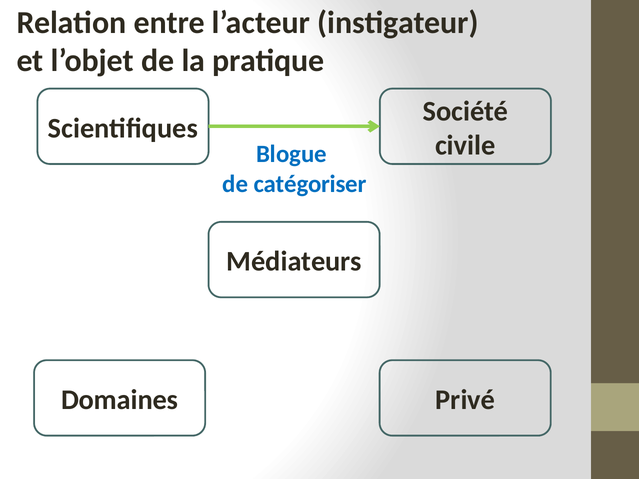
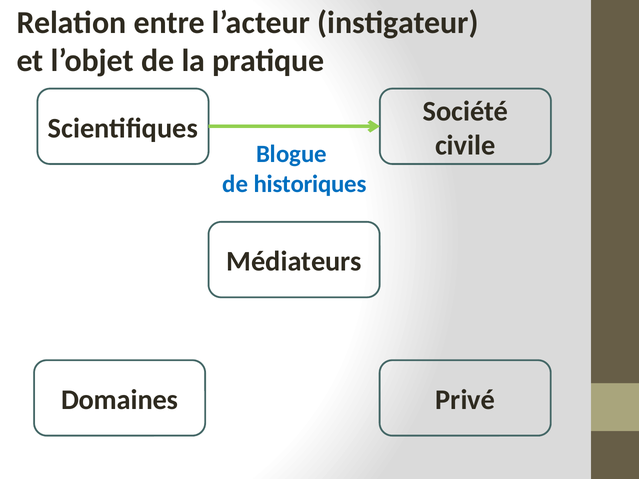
catégoriser: catégoriser -> historiques
